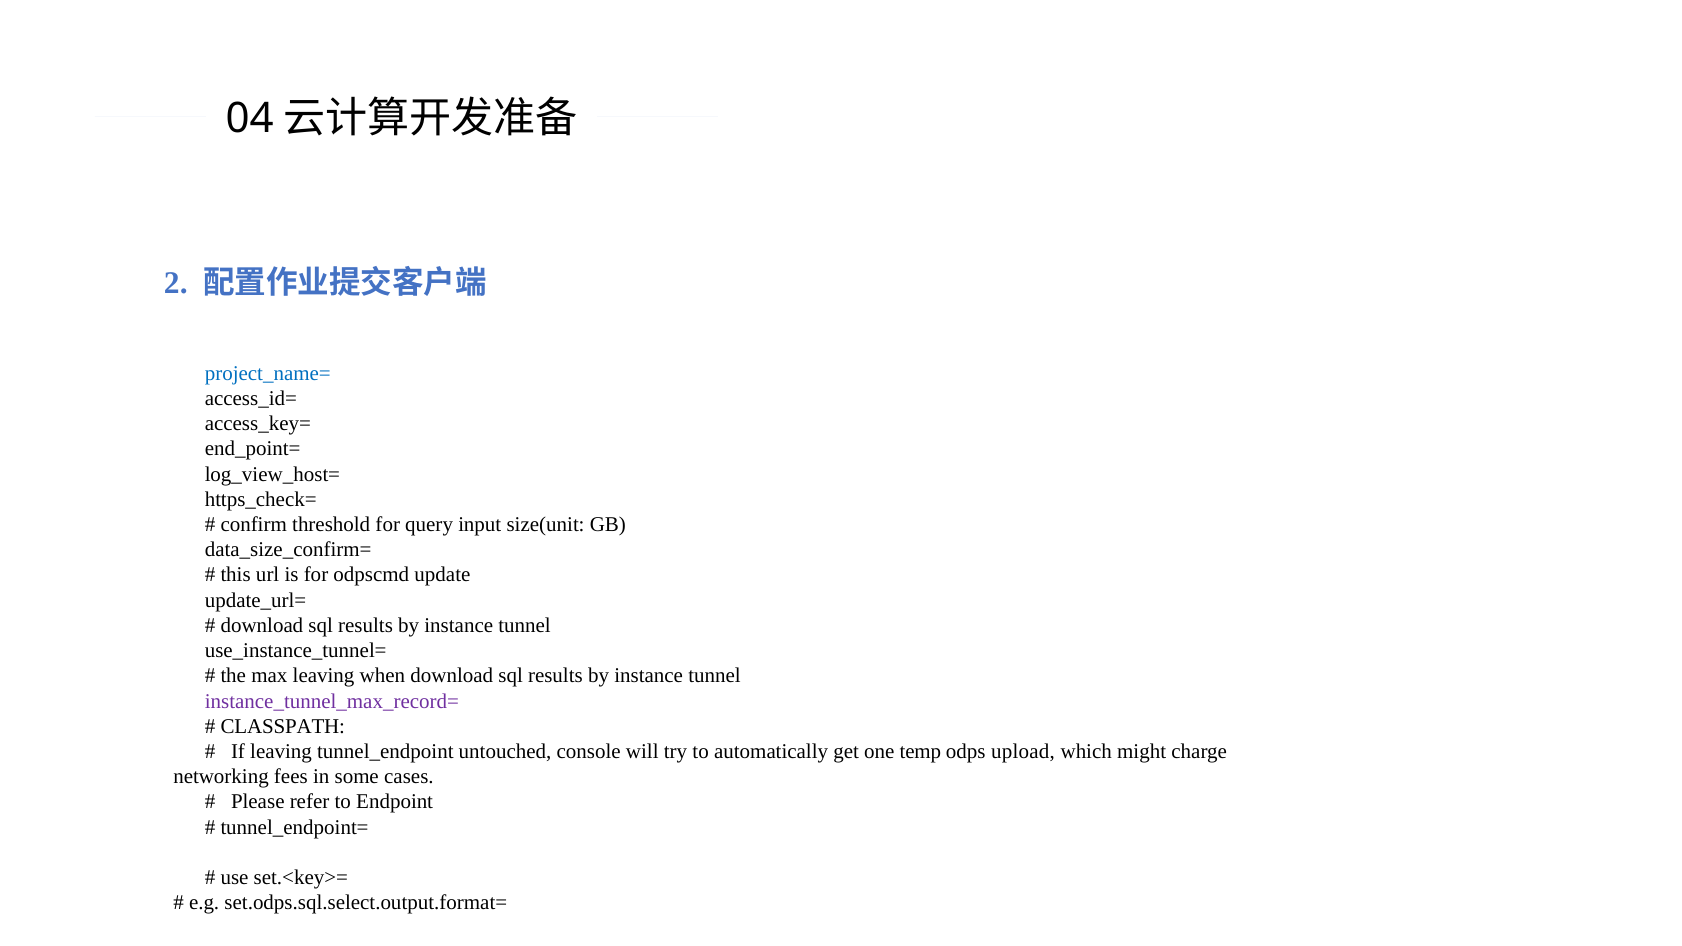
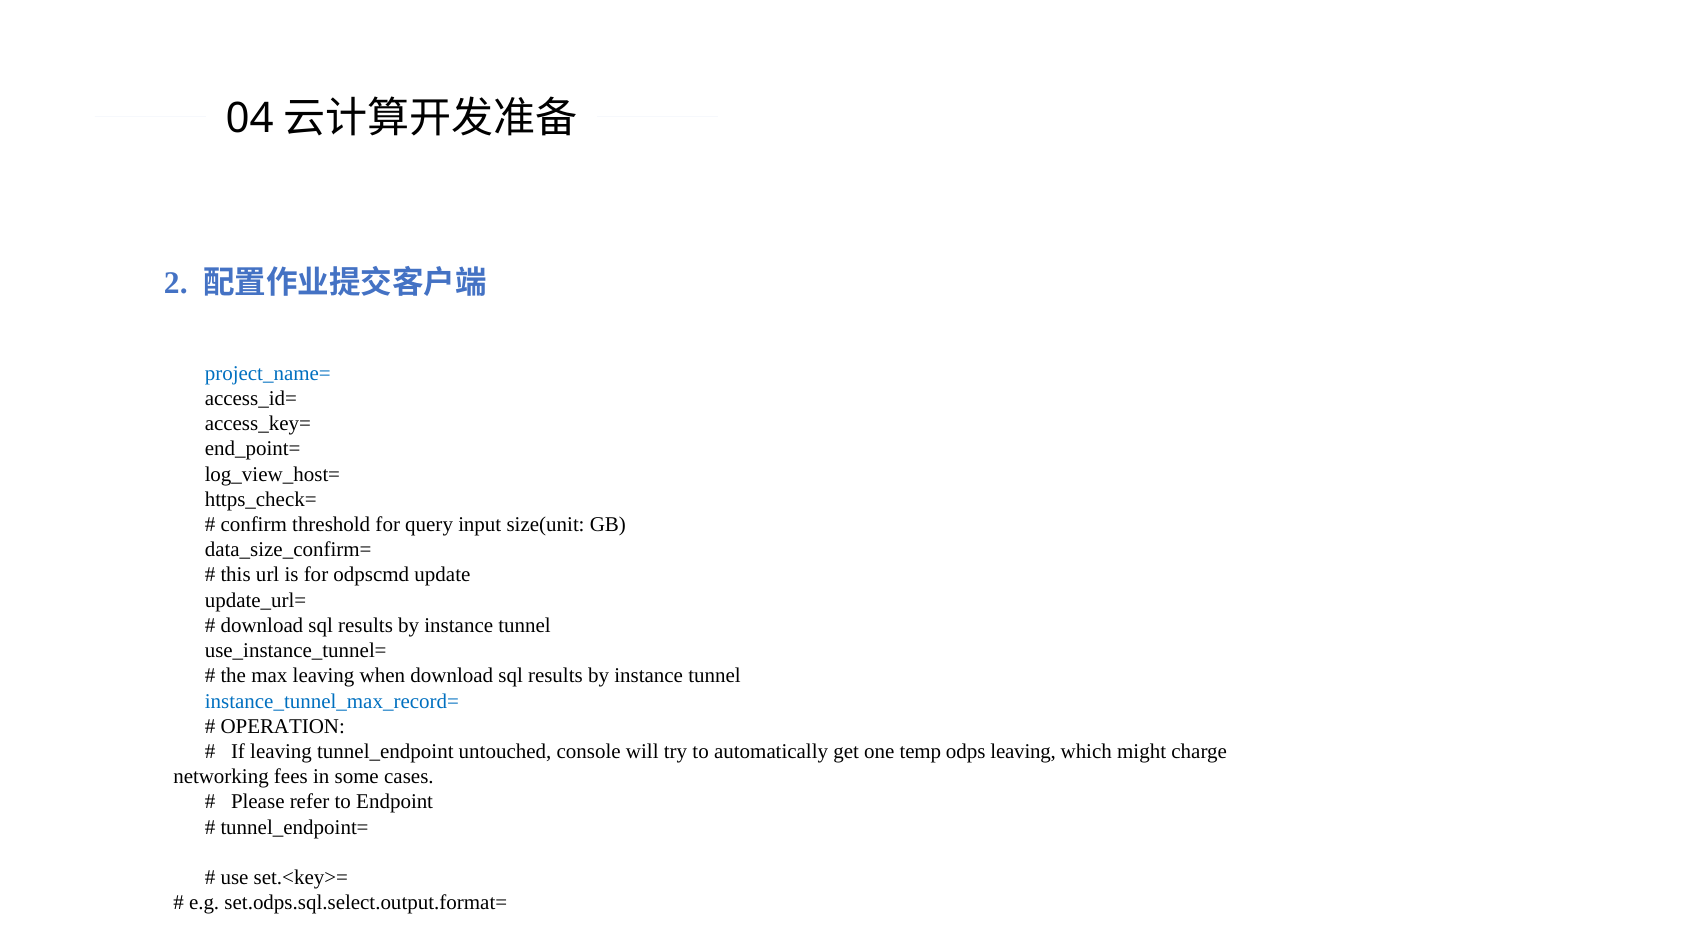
instance_tunnel_max_record= colour: purple -> blue
CLASSPATH: CLASSPATH -> OPERATION
odps upload: upload -> leaving
